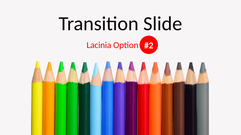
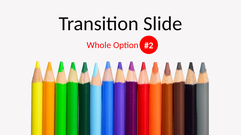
Lacinia: Lacinia -> Whole
